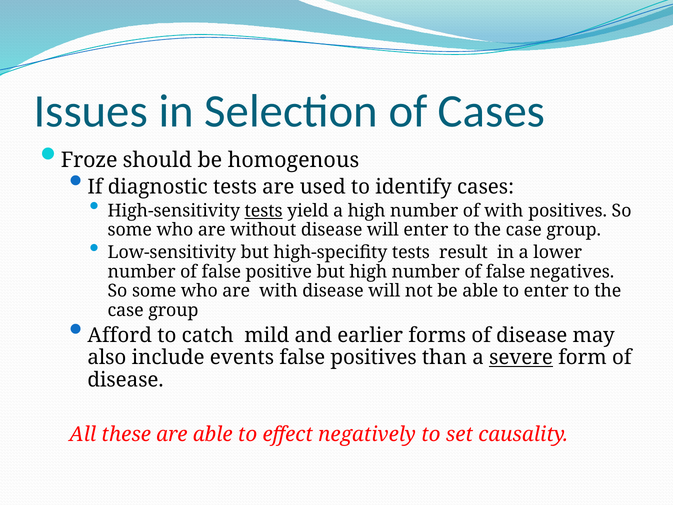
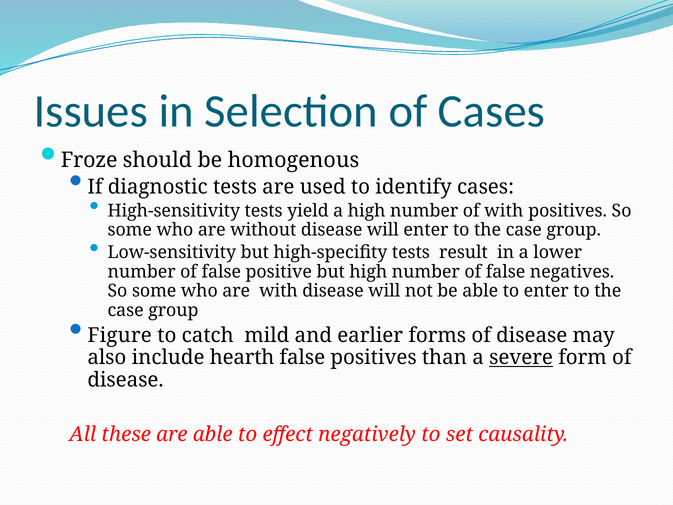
tests at (264, 211) underline: present -> none
Afford: Afford -> Figure
events: events -> hearth
